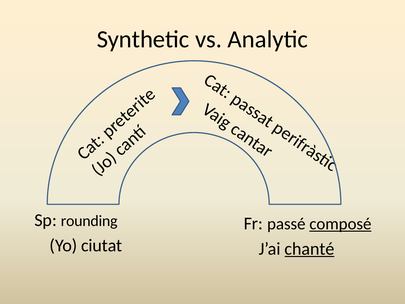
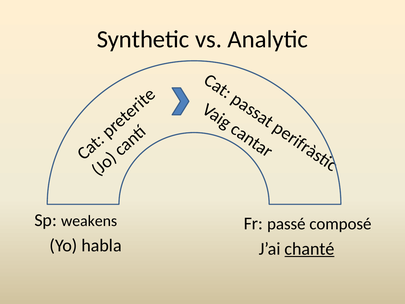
rounding: rounding -> weakens
composé underline: present -> none
ciutat: ciutat -> habla
